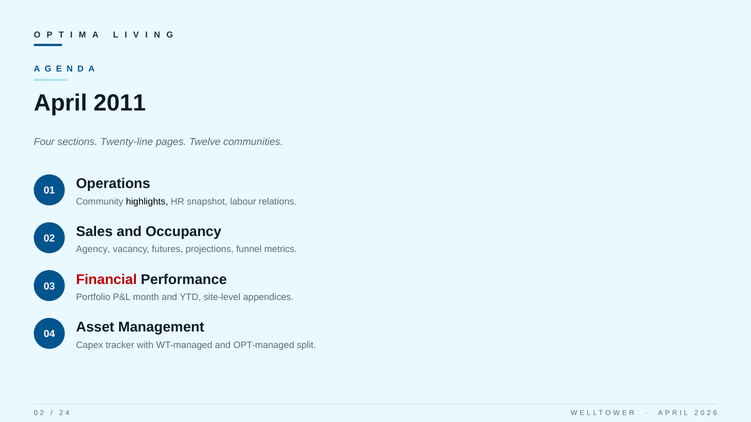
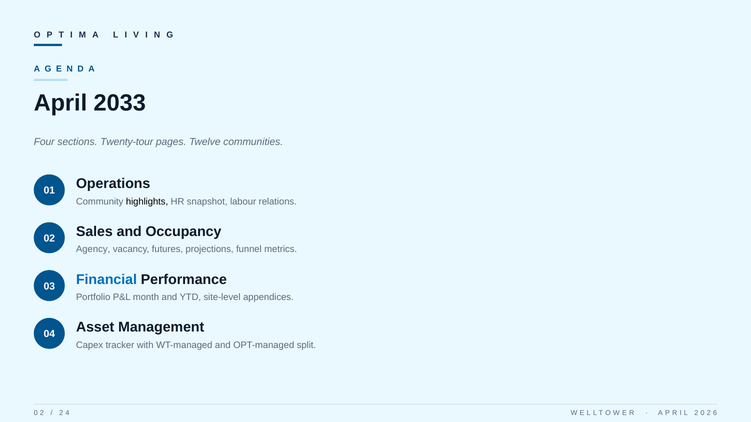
2011: 2011 -> 2033
Twenty-line: Twenty-line -> Twenty-tour
Financial colour: red -> blue
